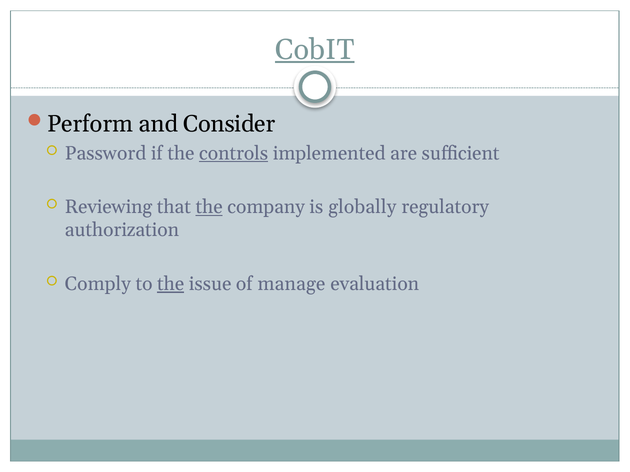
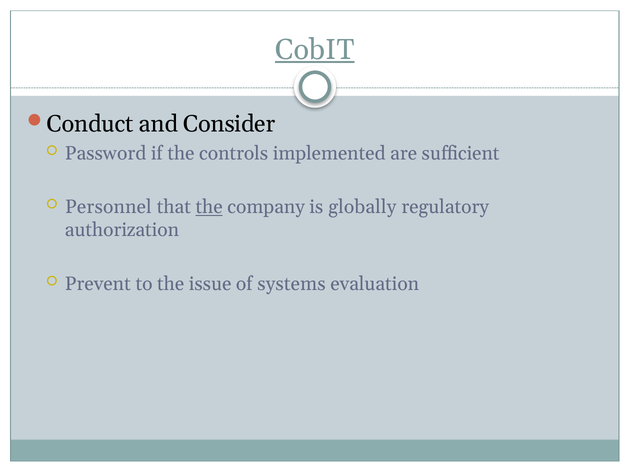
Perform: Perform -> Conduct
controls underline: present -> none
Reviewing: Reviewing -> Personnel
Comply: Comply -> Prevent
the at (171, 284) underline: present -> none
manage: manage -> systems
